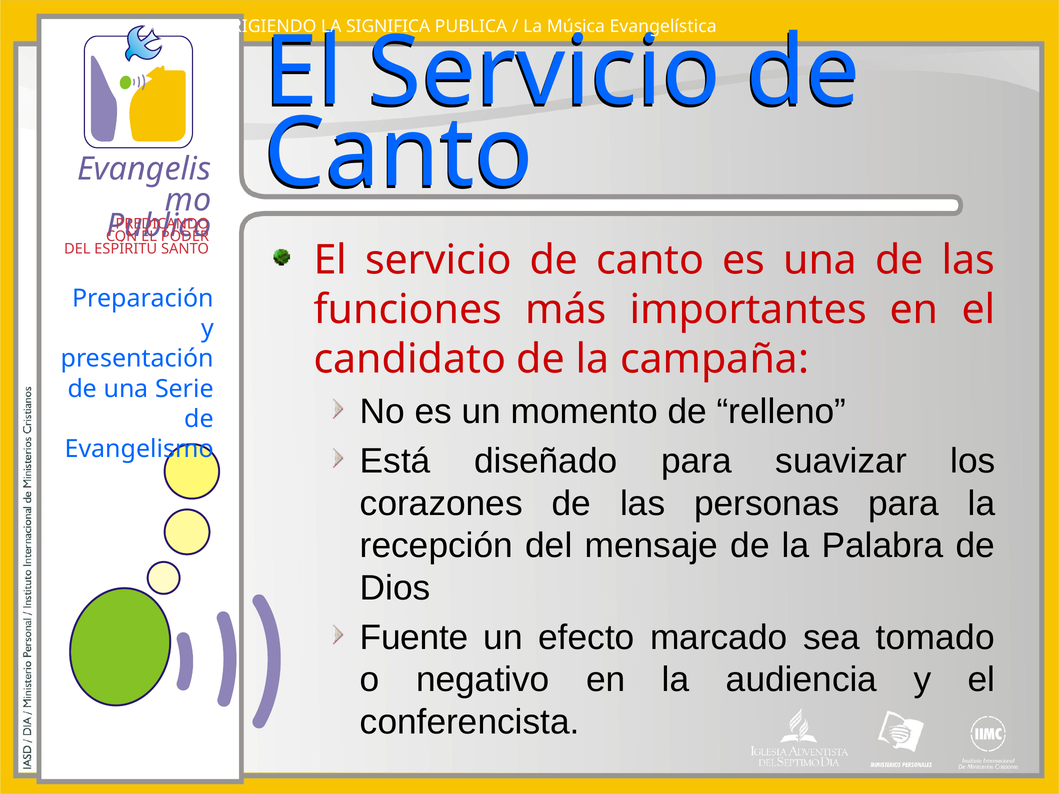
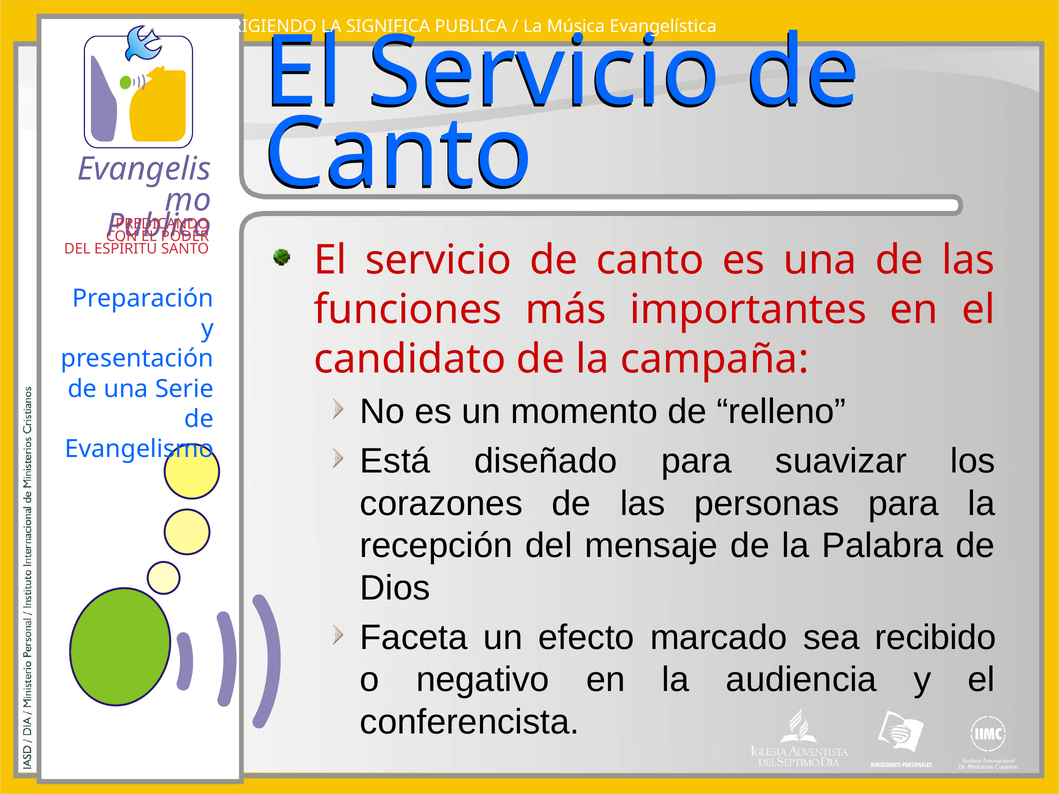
Fuente: Fuente -> Faceta
tomado: tomado -> recibido
